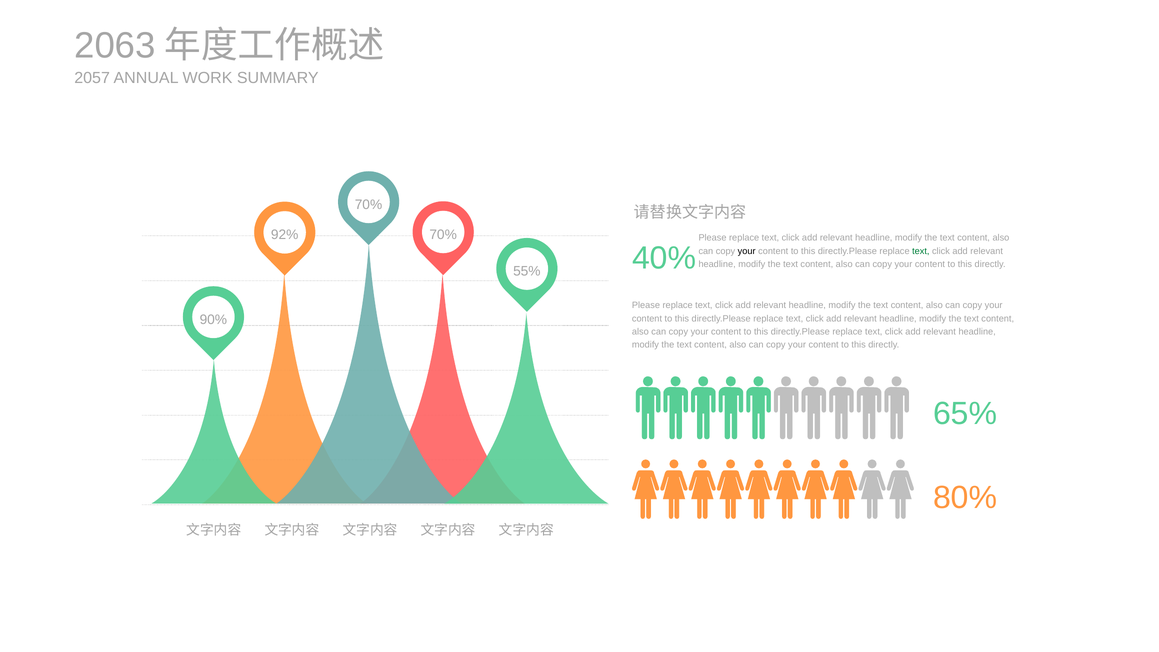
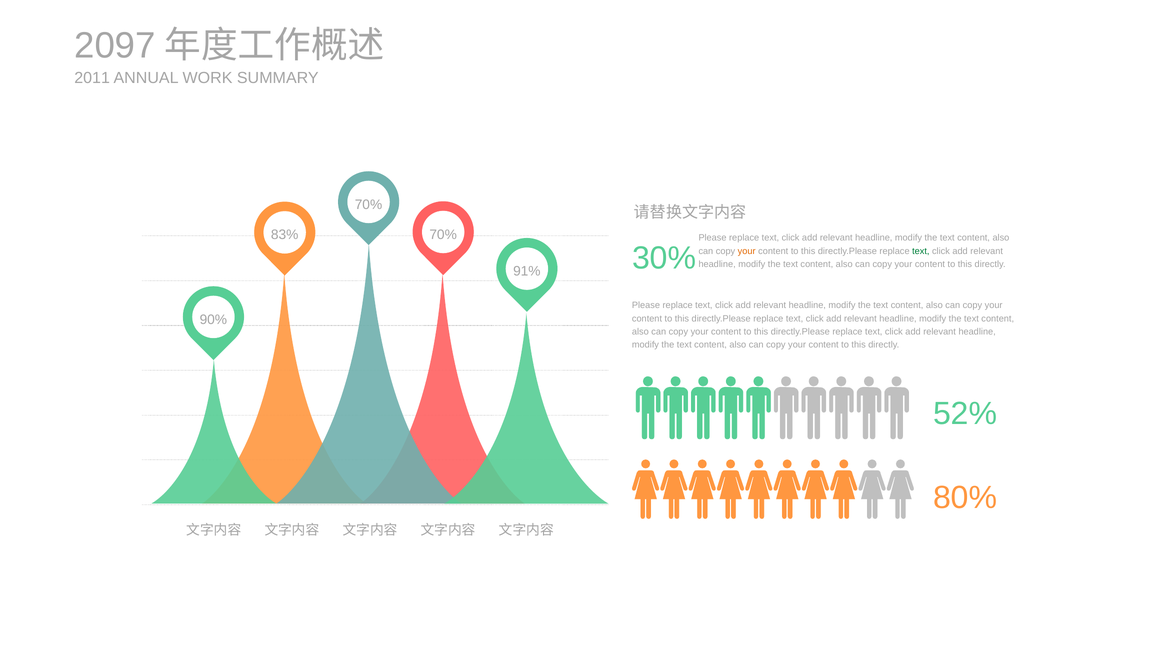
2063: 2063 -> 2097
2057: 2057 -> 2011
92%: 92% -> 83%
40%: 40% -> 30%
your at (747, 251) colour: black -> orange
55%: 55% -> 91%
65%: 65% -> 52%
